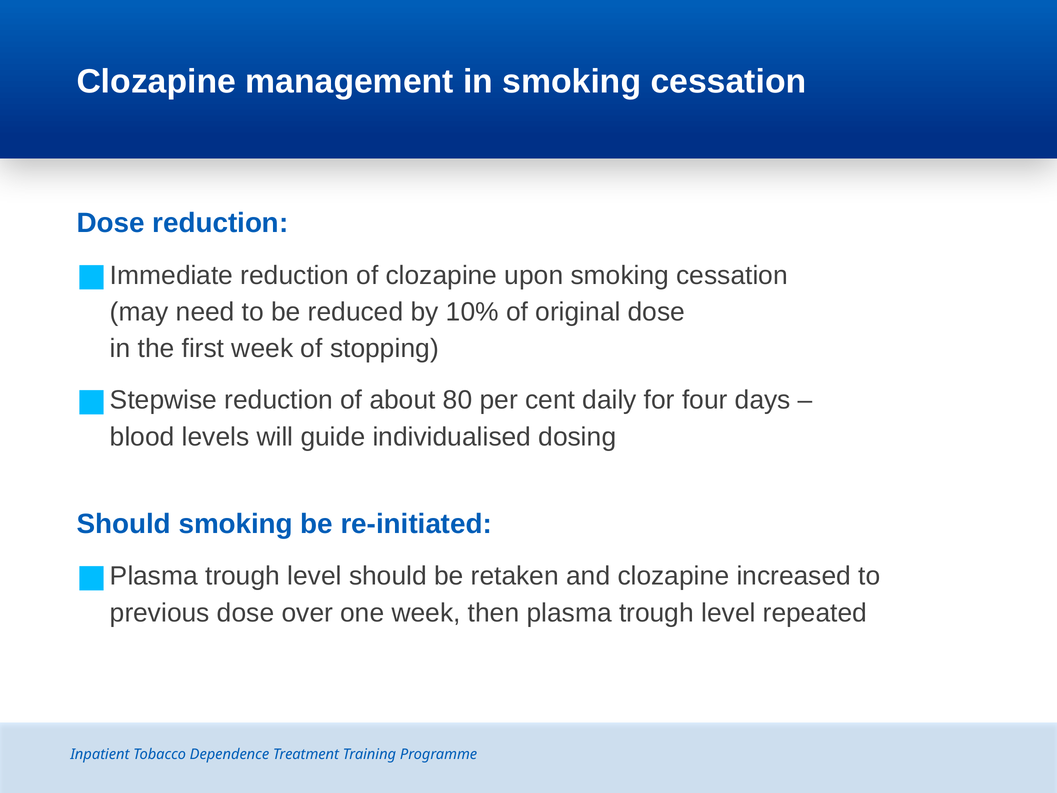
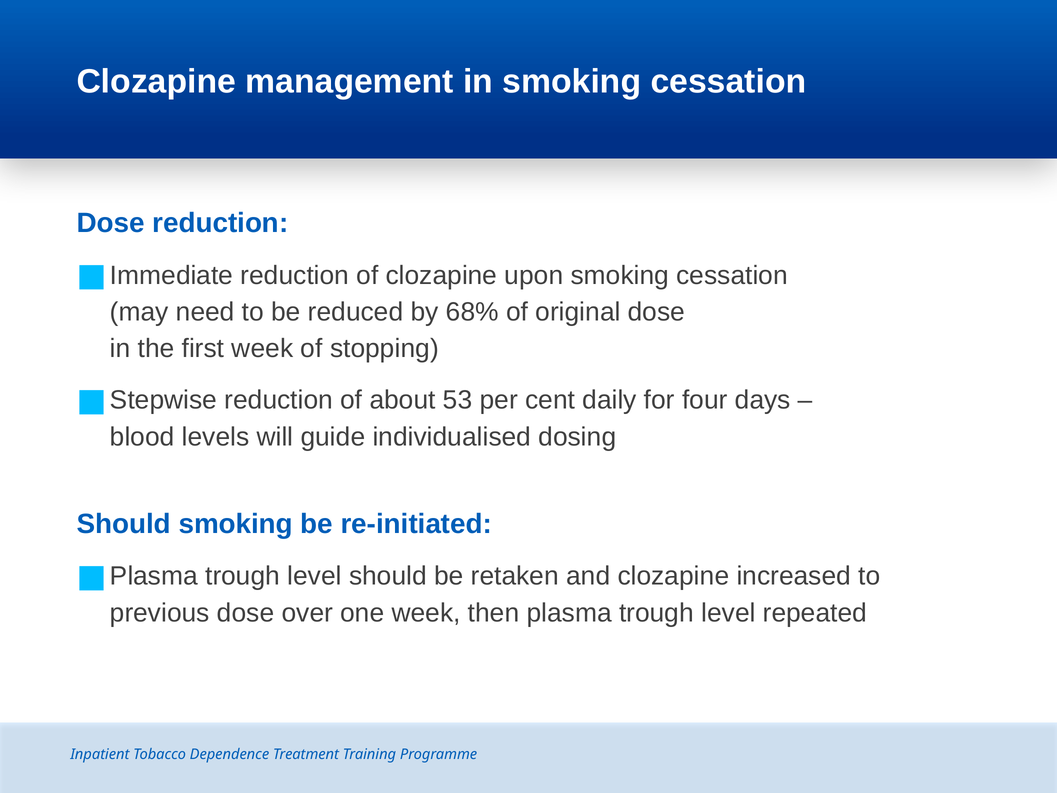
10%: 10% -> 68%
80: 80 -> 53
